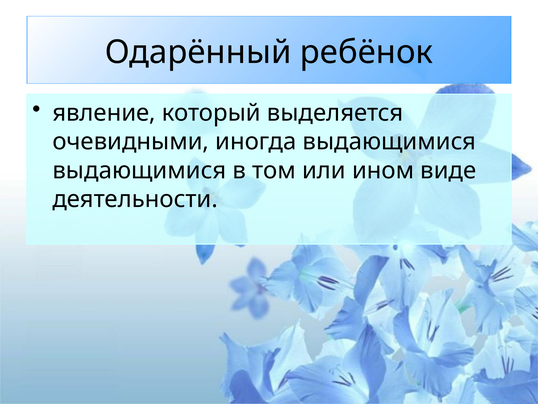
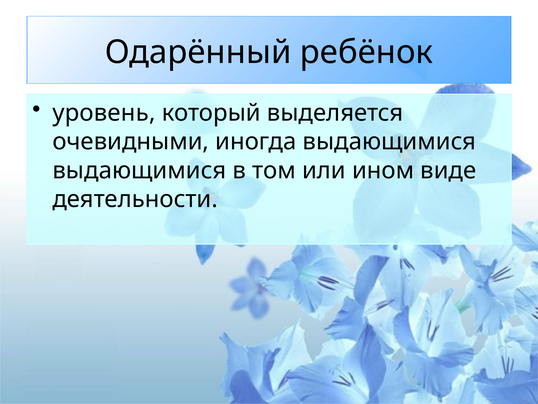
явление: явление -> уровень
